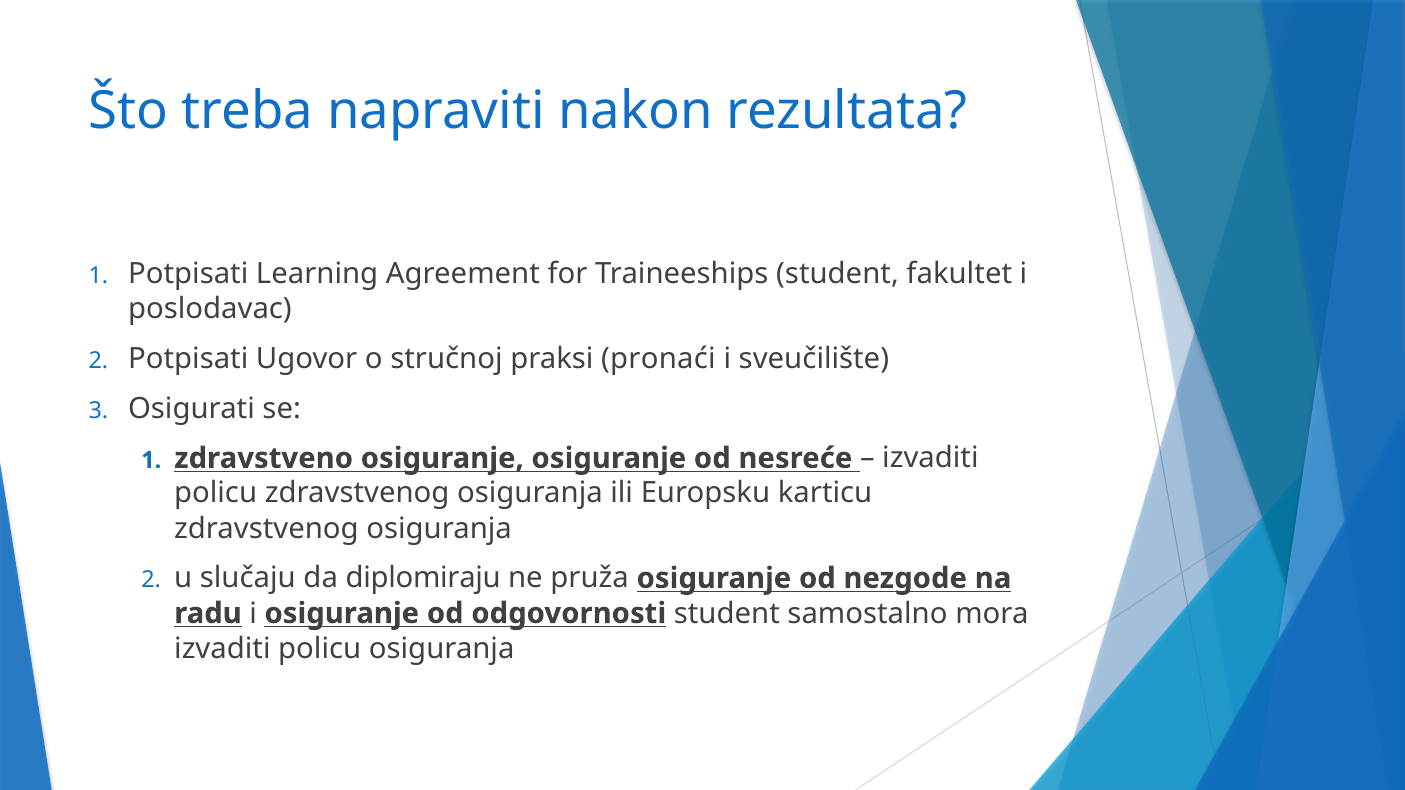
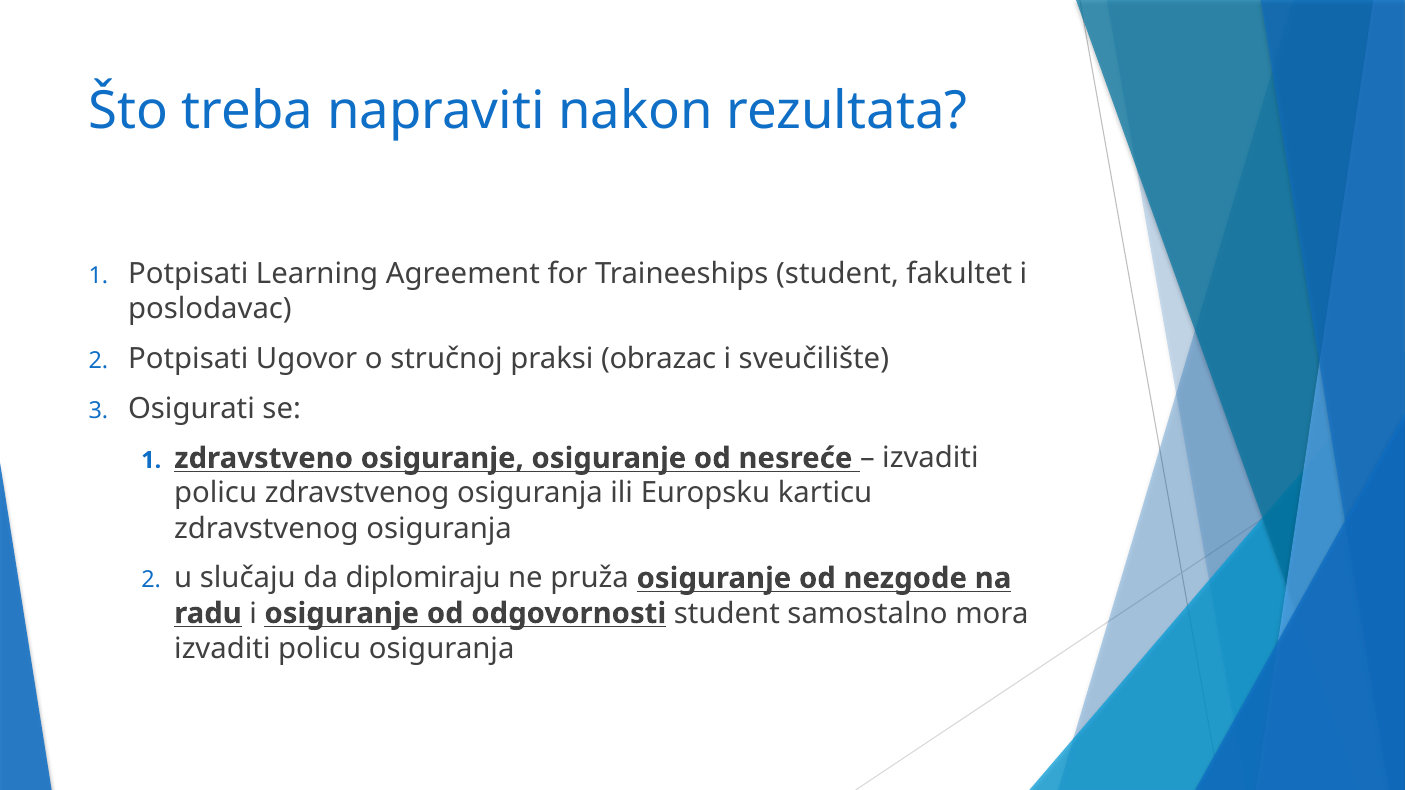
pronaći: pronaći -> obrazac
